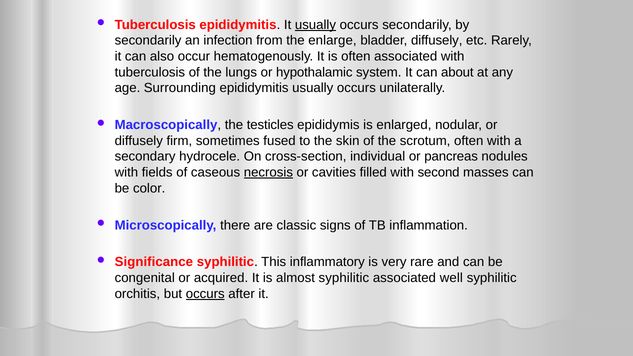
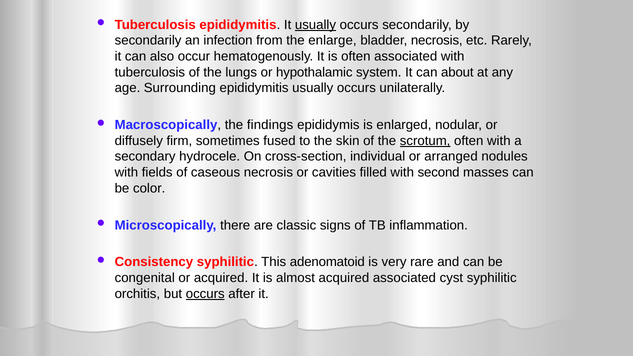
bladder diffusely: diffusely -> necrosis
testicles: testicles -> findings
scrotum underline: none -> present
pancreas: pancreas -> arranged
necrosis at (268, 172) underline: present -> none
Significance: Significance -> Consistency
inflammatory: inflammatory -> adenomatoid
almost syphilitic: syphilitic -> acquired
well: well -> cyst
